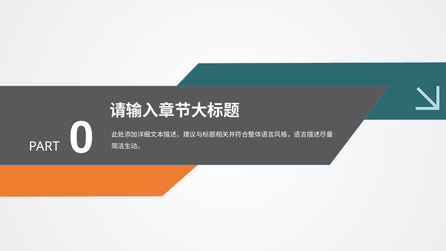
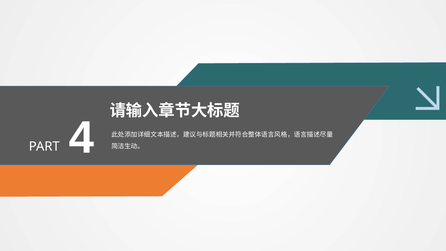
0: 0 -> 4
